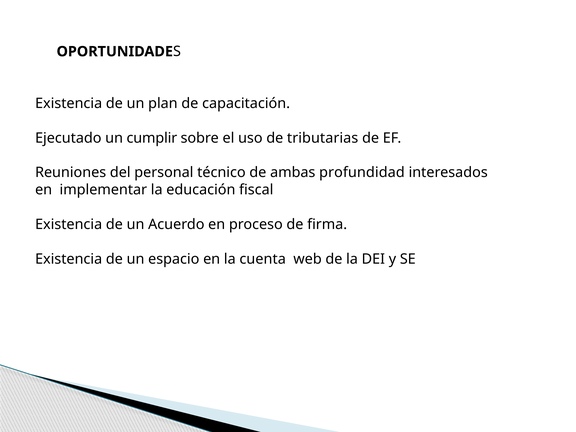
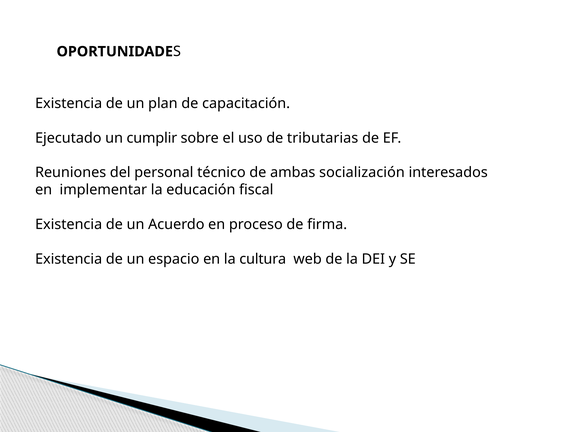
profundidad: profundidad -> socialización
cuenta: cuenta -> cultura
